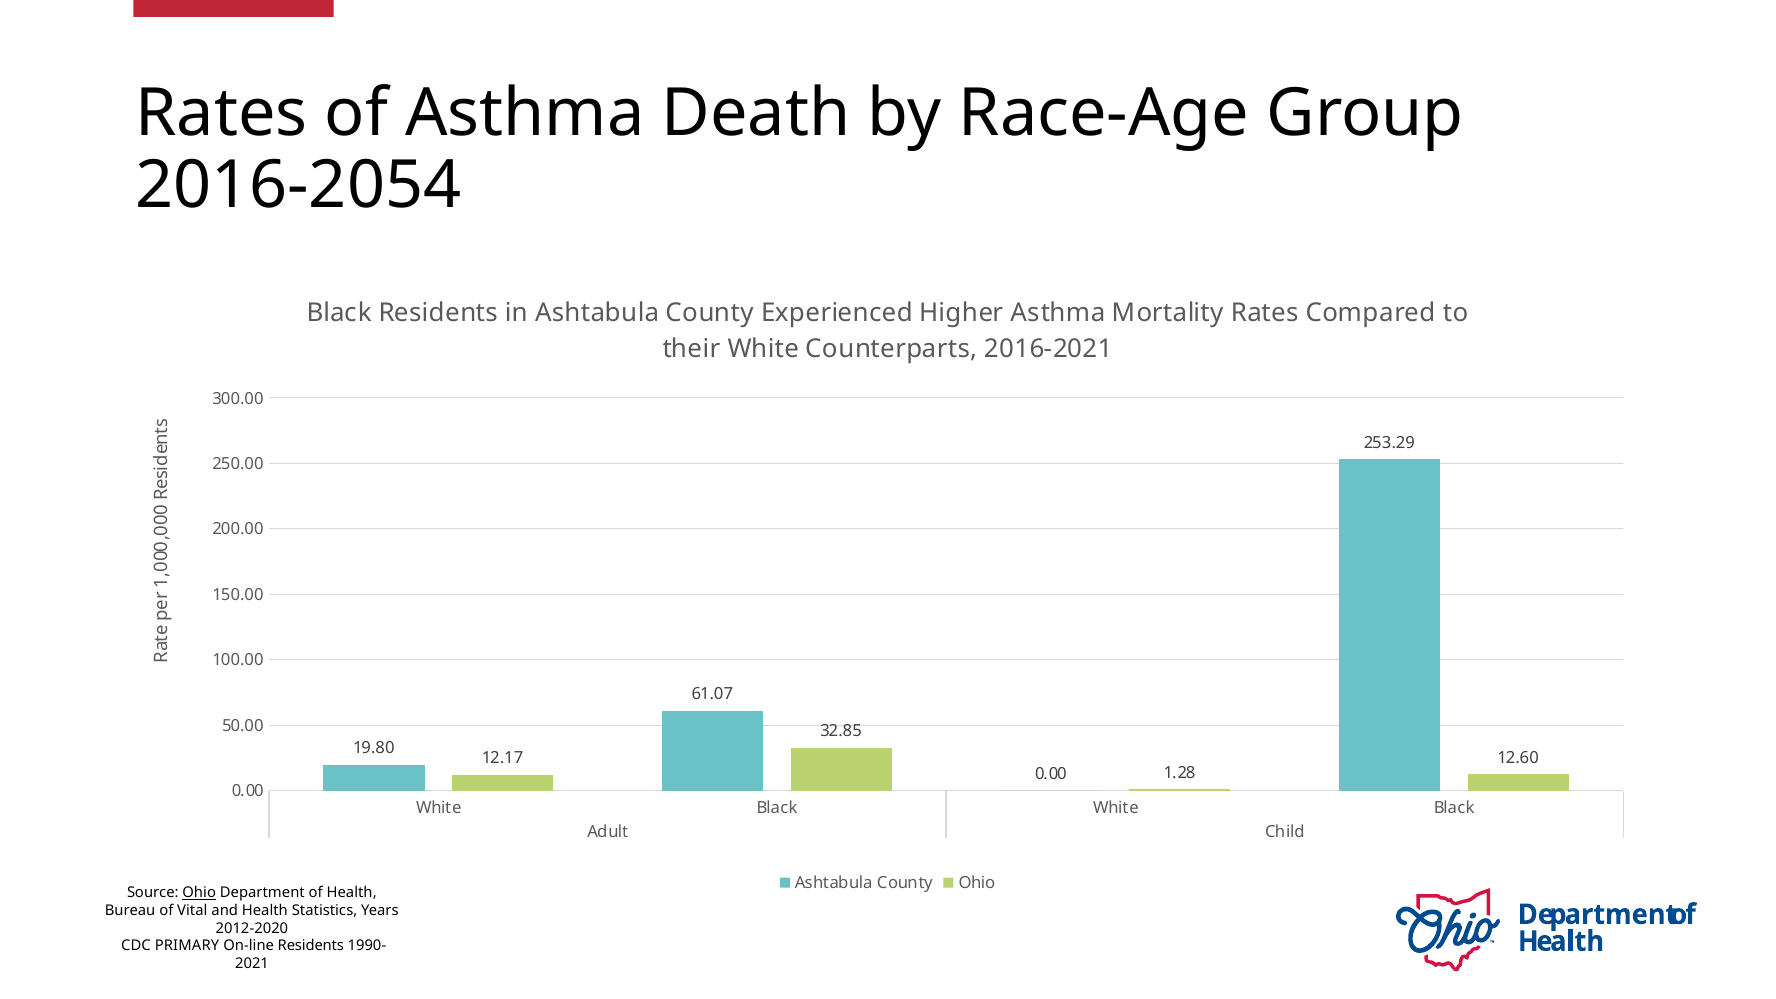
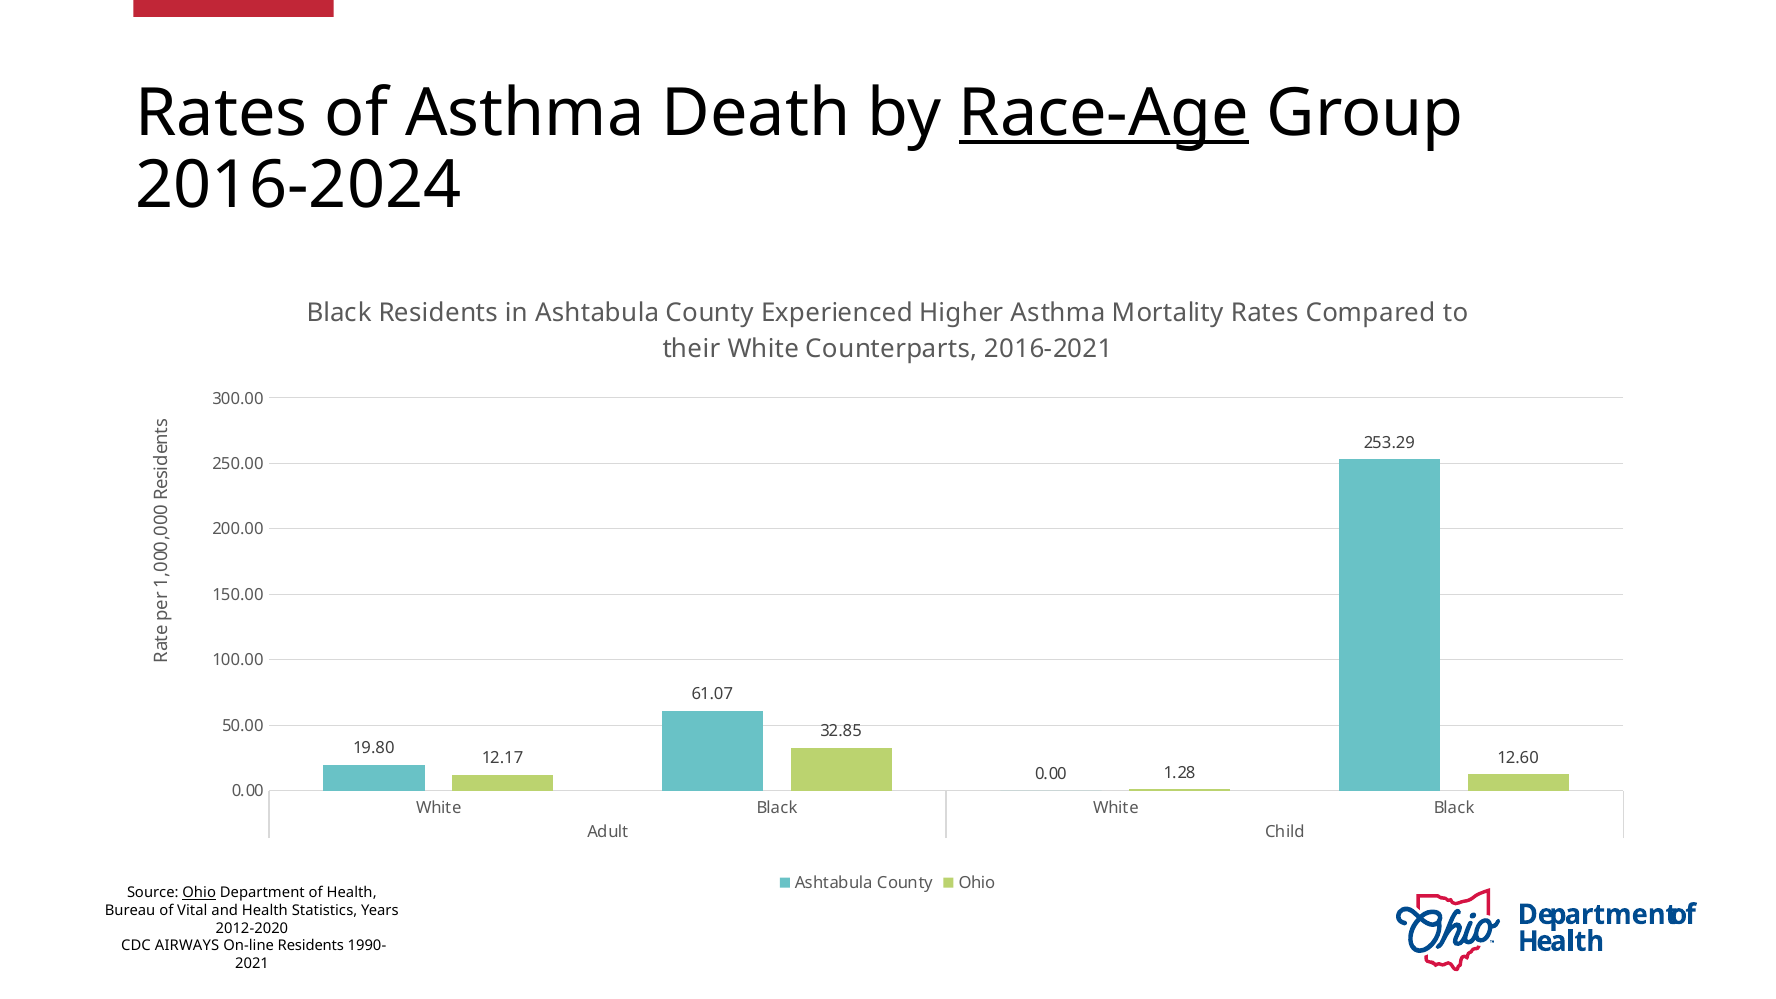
Race-Age underline: none -> present
2016-2054: 2016-2054 -> 2016-2024
PRIMARY: PRIMARY -> AIRWAYS
